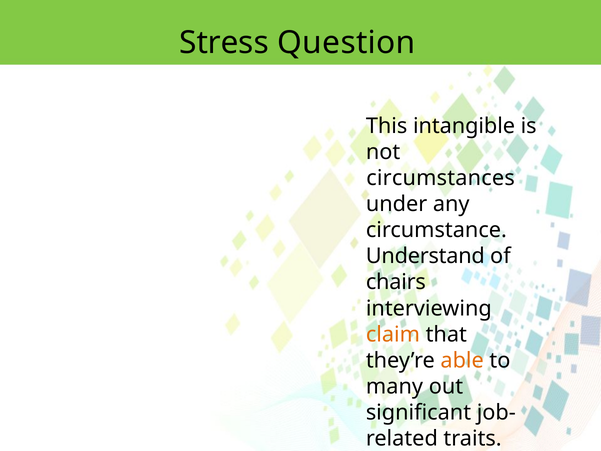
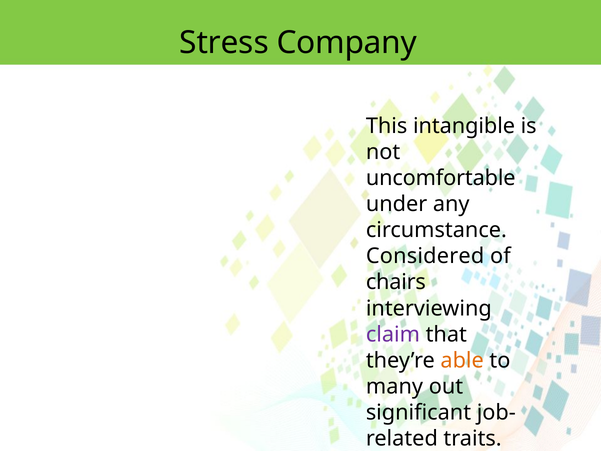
Question: Question -> Company
circumstances: circumstances -> uncomfortable
Understand: Understand -> Considered
claim colour: orange -> purple
